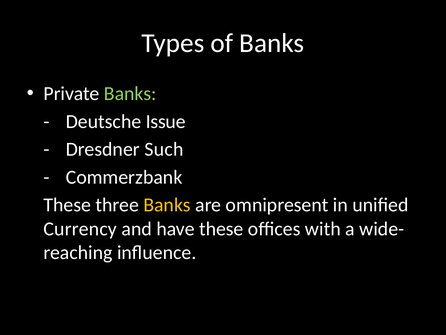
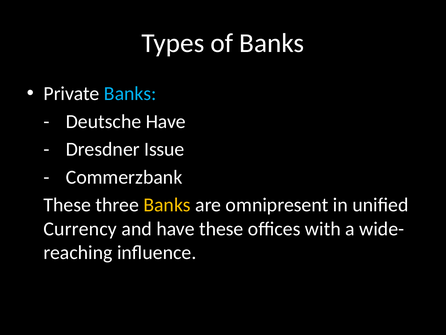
Banks at (130, 94) colour: light green -> light blue
Deutsche Issue: Issue -> Have
Such: Such -> Issue
